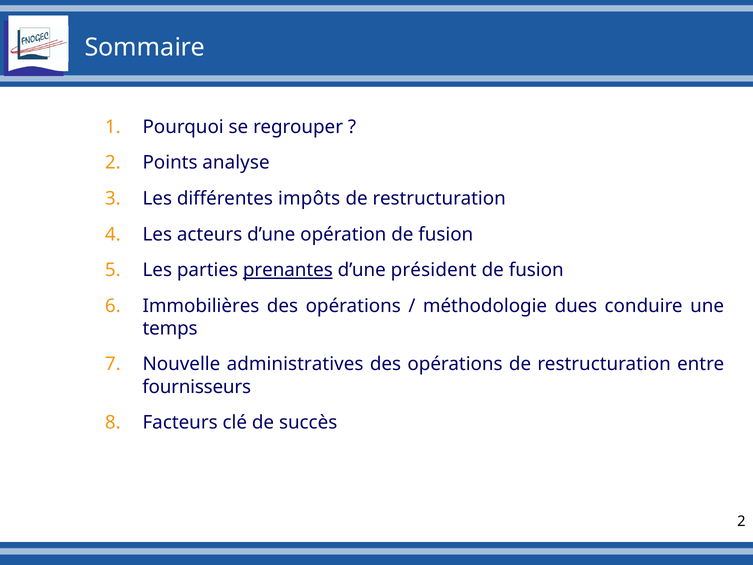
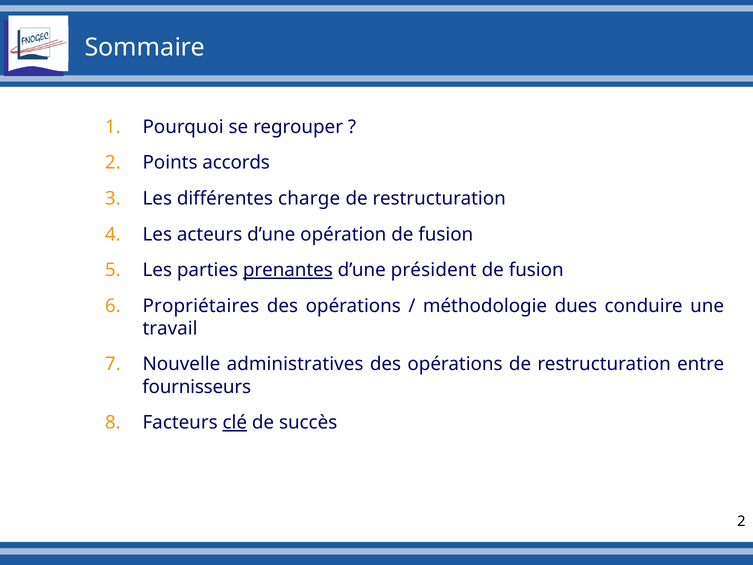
analyse: analyse -> accords
impôts: impôts -> charge
Immobilières: Immobilières -> Propriétaires
temps: temps -> travail
clé underline: none -> present
